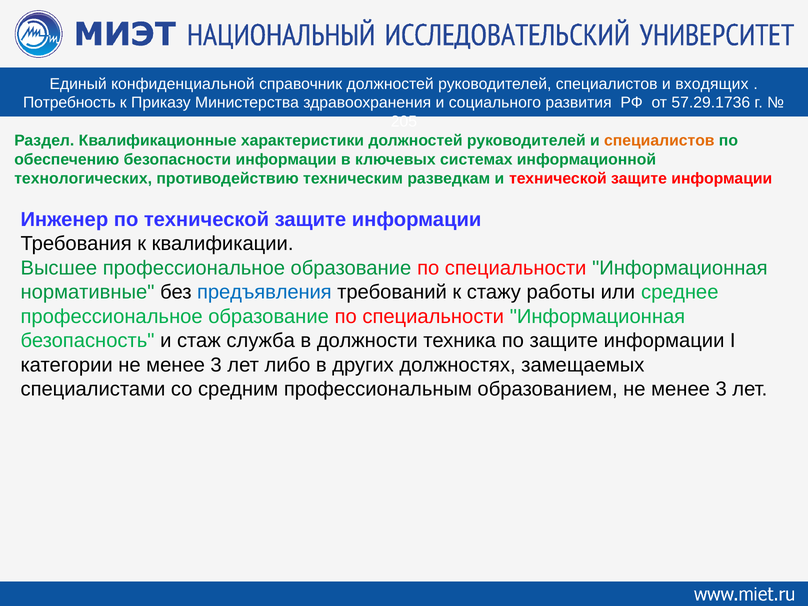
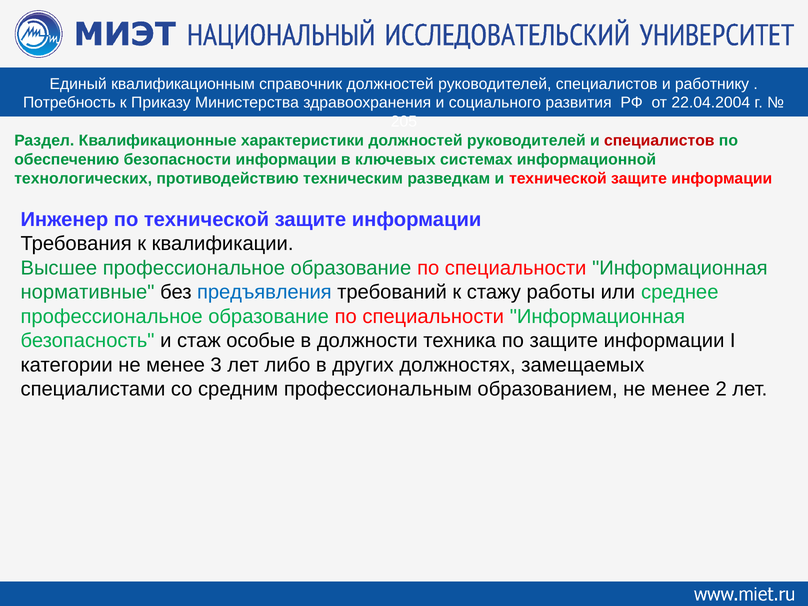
конфиденциальной: конфиденциальной -> квалификационным
входящих: входящих -> работнику
57.29.1736: 57.29.1736 -> 22.04.2004
специалистов at (659, 141) colour: orange -> red
служба: служба -> особые
образованием не менее 3: 3 -> 2
